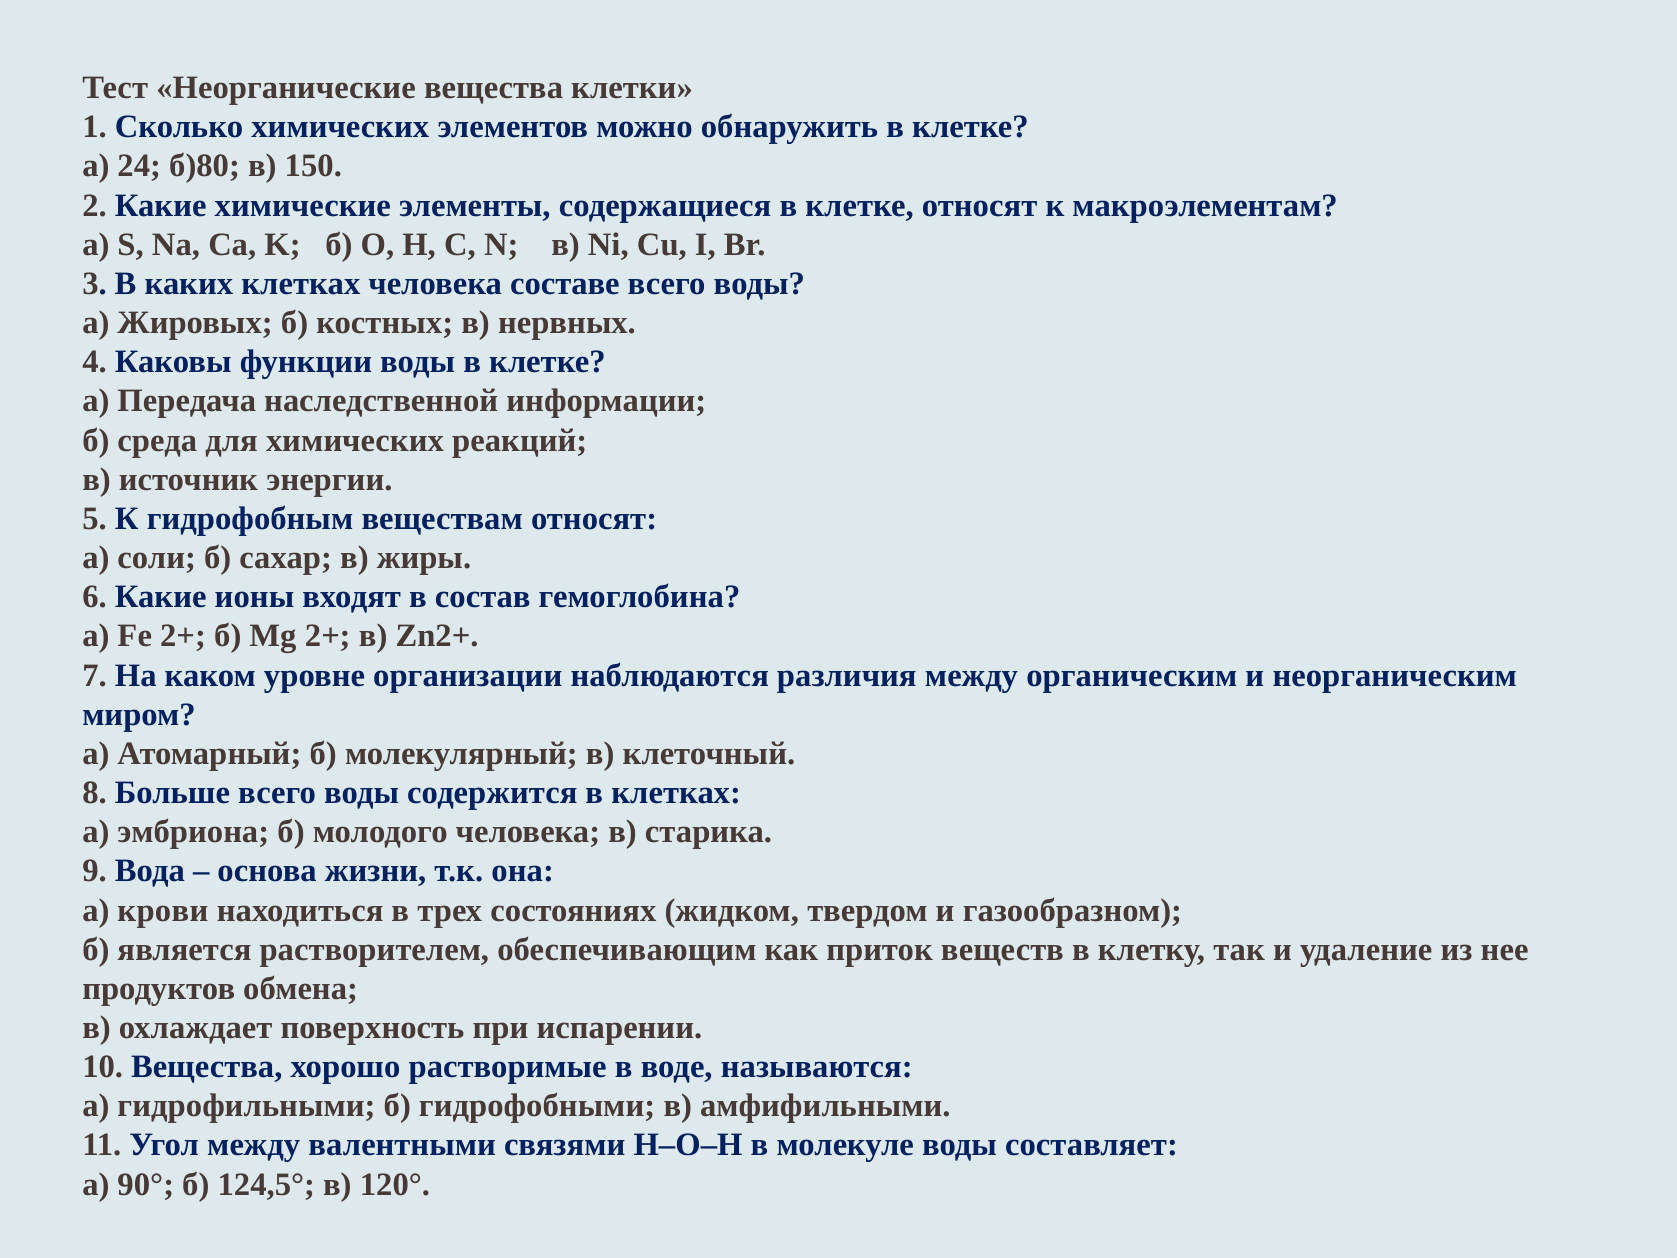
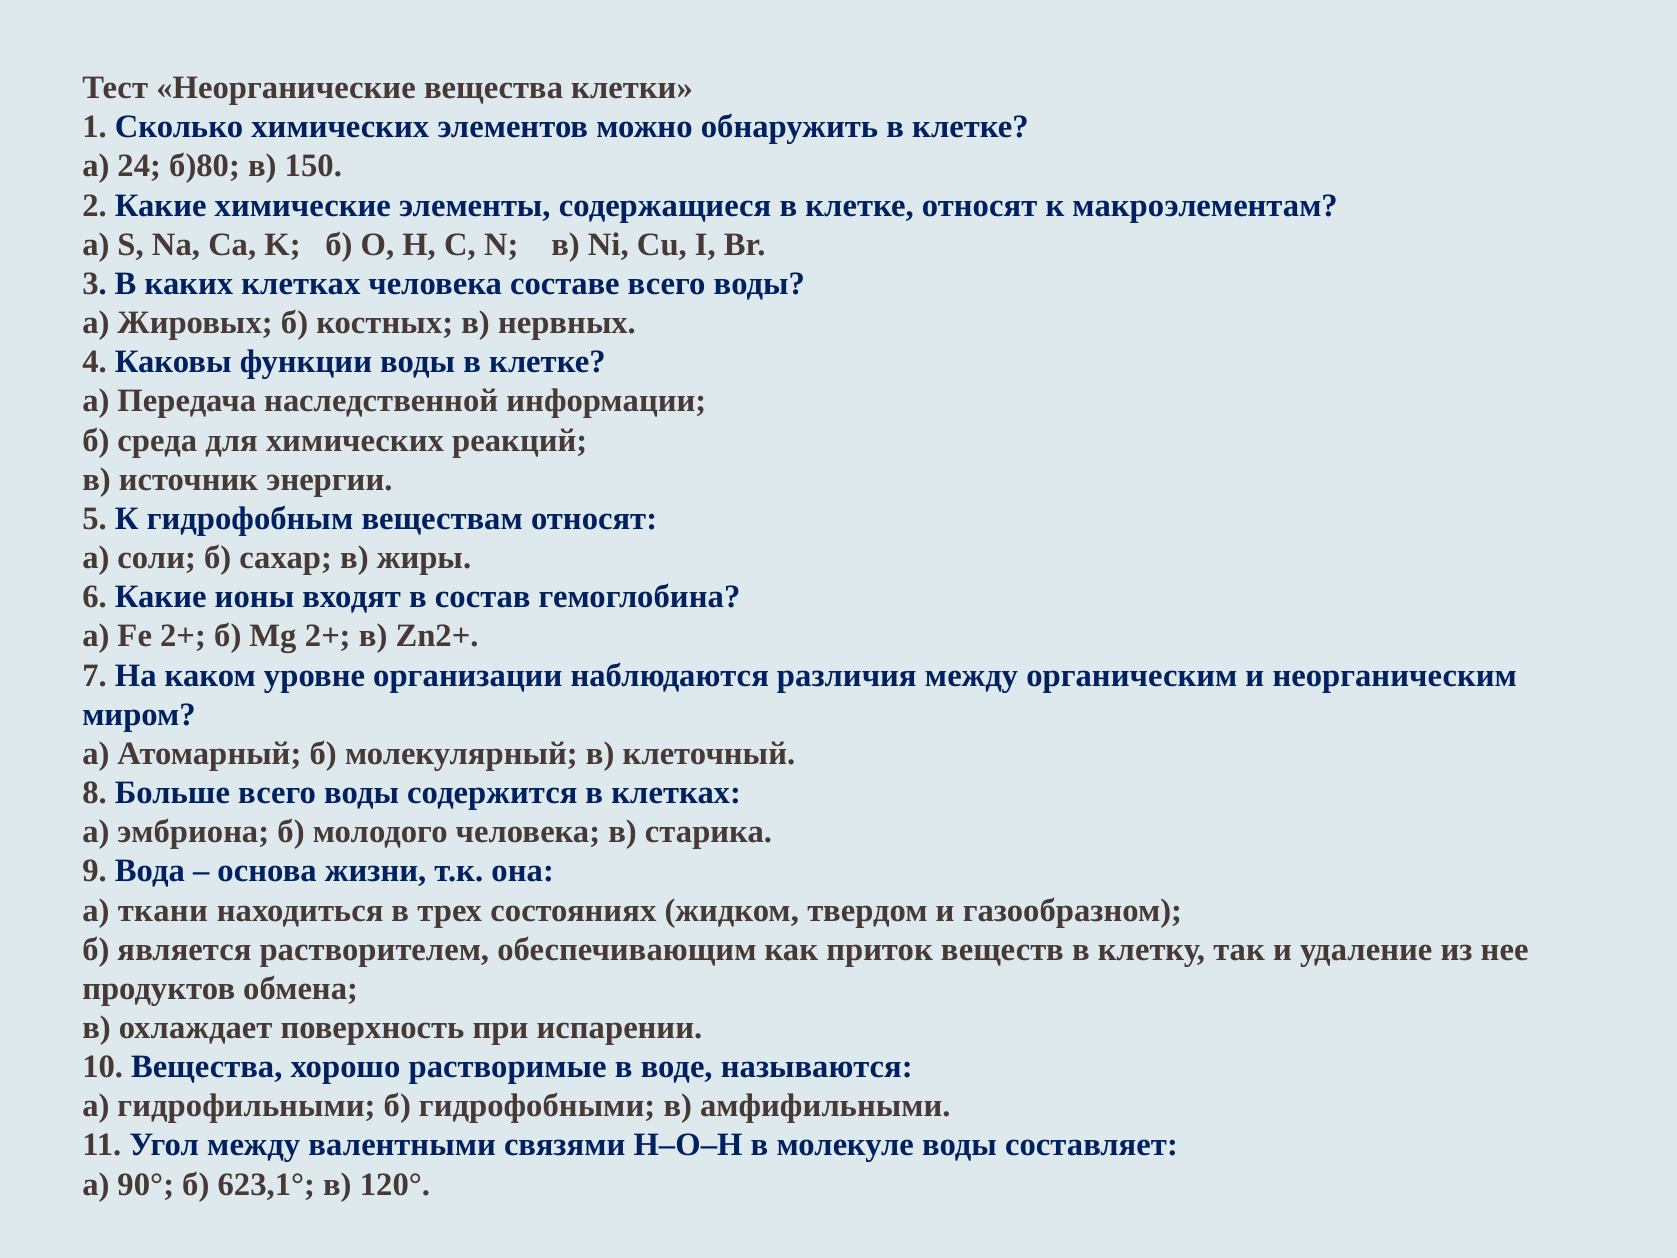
крови: крови -> ткани
124,5°: 124,5° -> 623,1°
